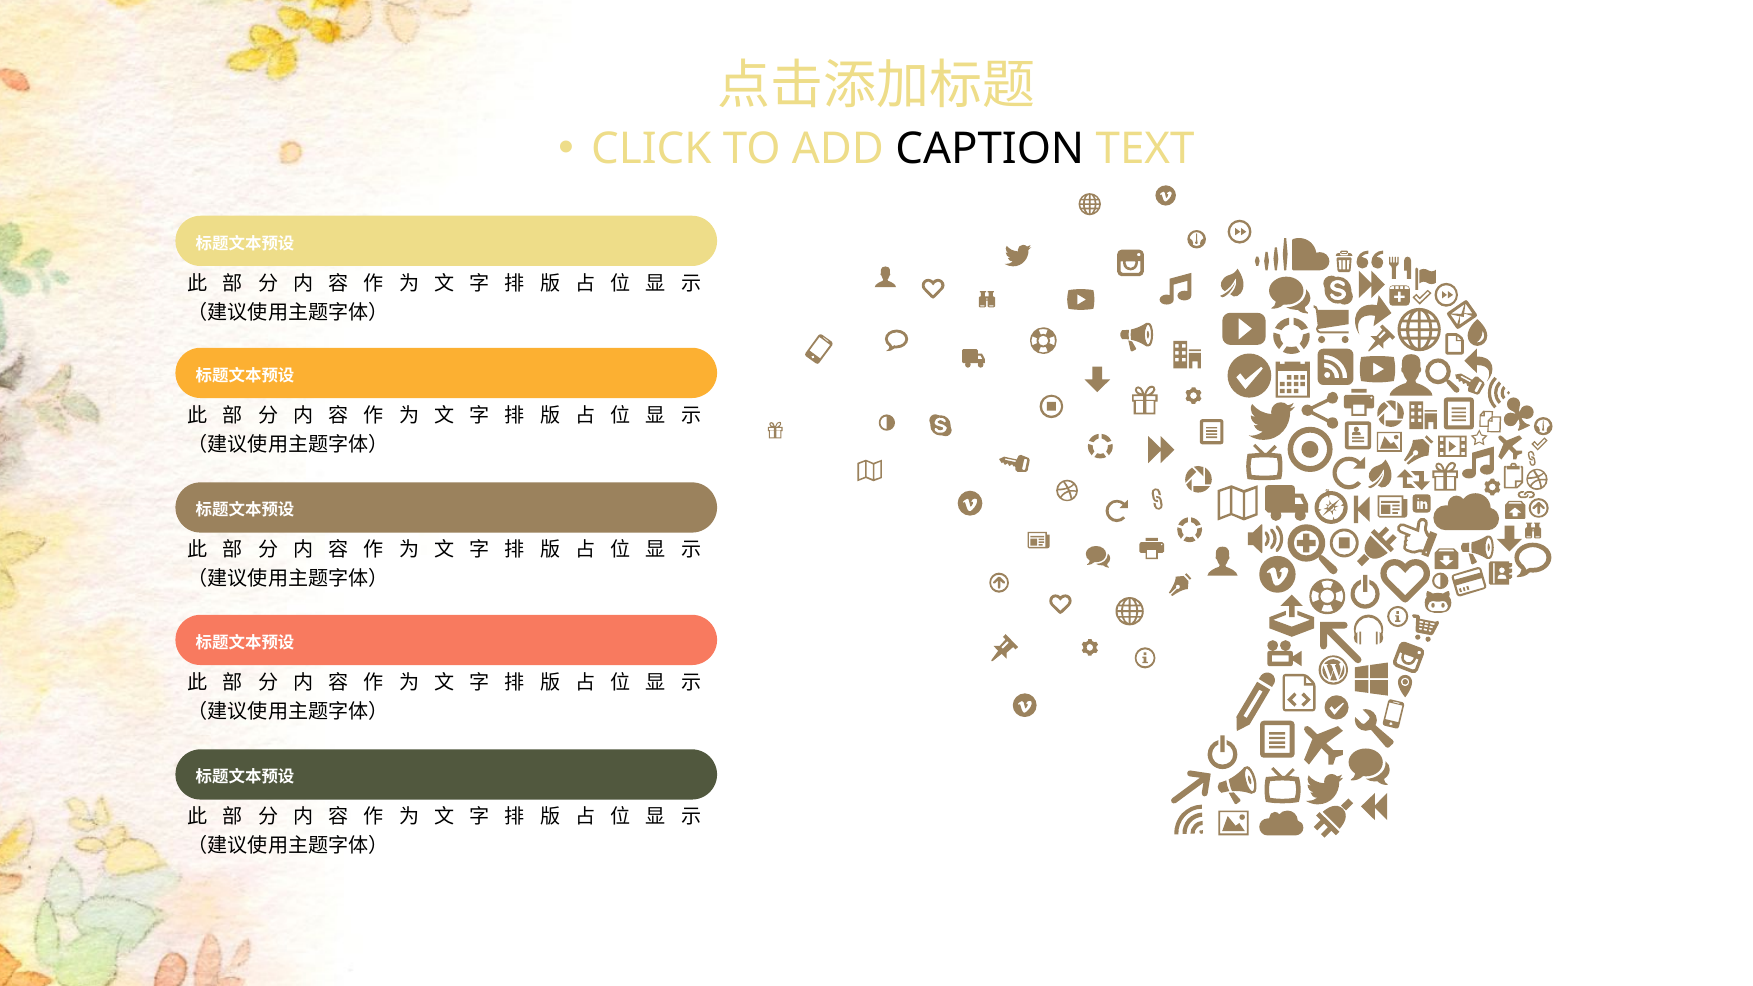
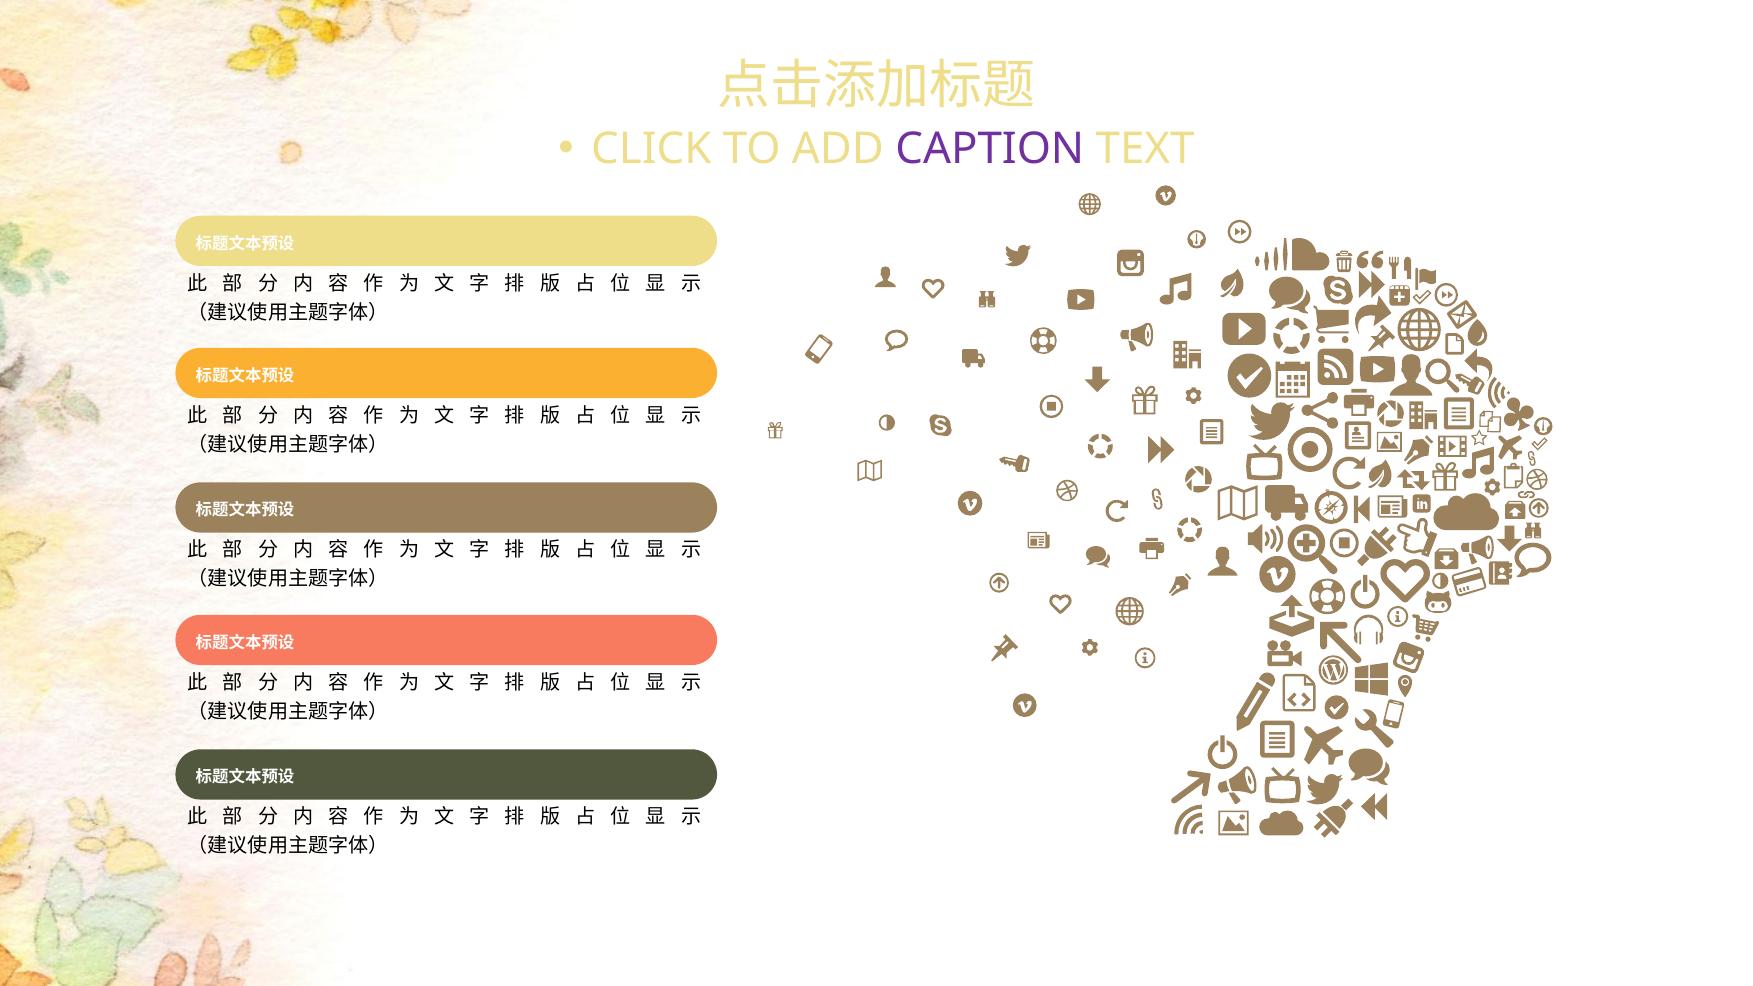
CAPTION colour: black -> purple
